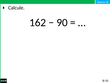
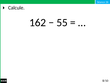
90: 90 -> 55
